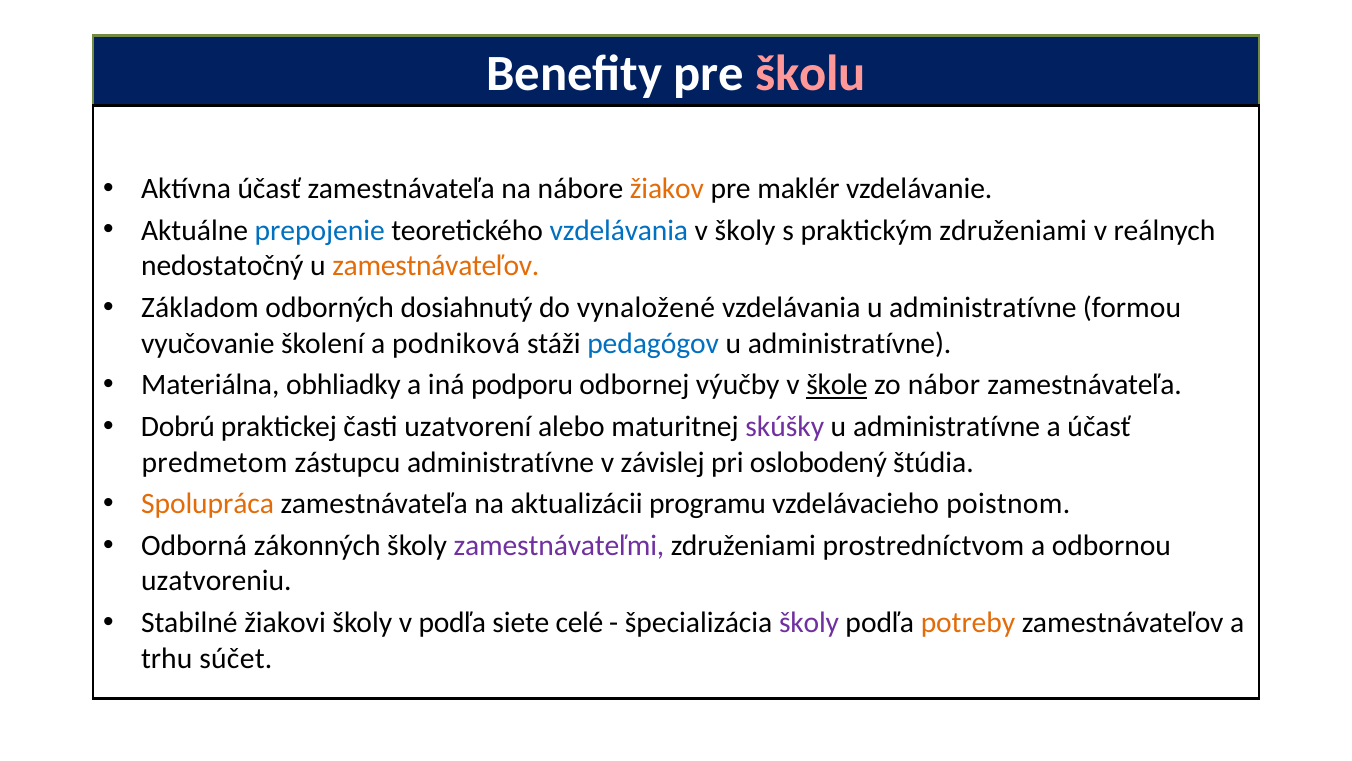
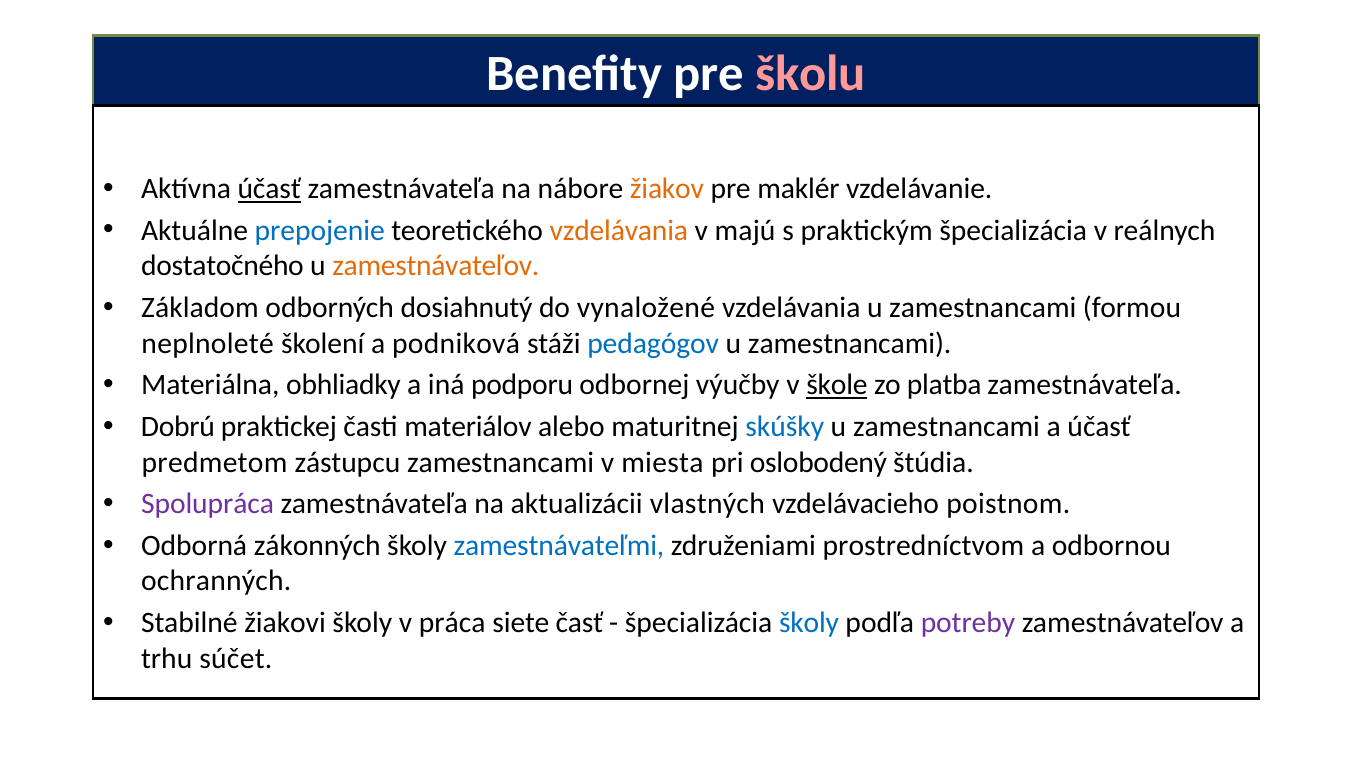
účasť at (269, 189) underline: none -> present
vzdelávania at (619, 230) colour: blue -> orange
v školy: školy -> majú
praktickým združeniami: združeniami -> špecializácia
nedostatočný: nedostatočný -> dostatočného
vzdelávania u administratívne: administratívne -> zamestnancami
vyučovanie: vyučovanie -> neplnoleté
administratívne at (850, 343): administratívne -> zamestnancami
nábor: nábor -> platba
uzatvorení: uzatvorení -> materiálov
skúšky colour: purple -> blue
administratívne at (947, 426): administratívne -> zamestnancami
zástupcu administratívne: administratívne -> zamestnancami
závislej: závislej -> miesta
Spolupráca colour: orange -> purple
programu: programu -> vlastných
zamestnávateľmi colour: purple -> blue
uzatvoreniu: uzatvoreniu -> ochranných
v podľa: podľa -> práca
celé: celé -> časť
školy at (809, 623) colour: purple -> blue
potreby colour: orange -> purple
